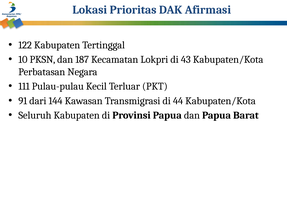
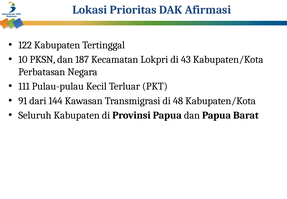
44: 44 -> 48
